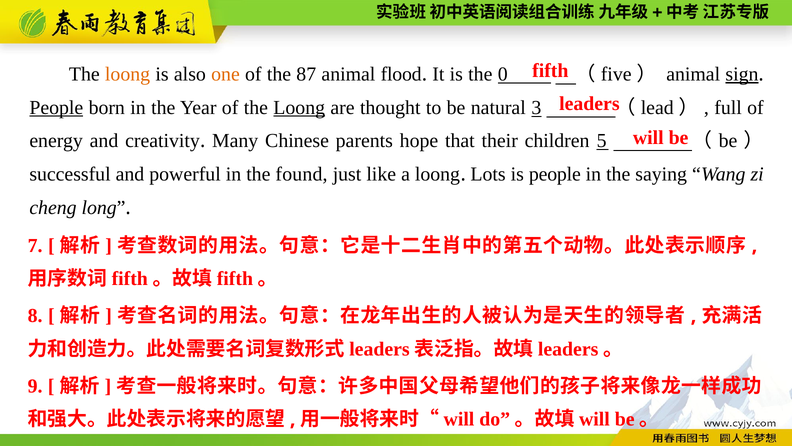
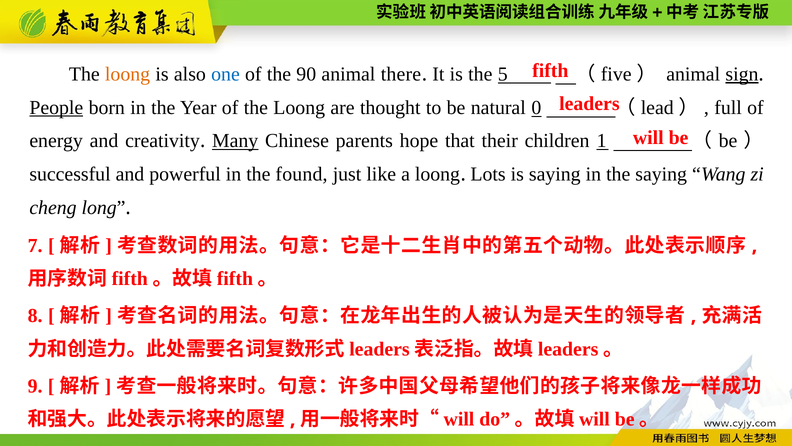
one colour: orange -> blue
87: 87 -> 90
flood: flood -> there
0: 0 -> 5
Loong at (299, 107) underline: present -> none
3: 3 -> 0
Many underline: none -> present
5: 5 -> 1
is people: people -> saying
